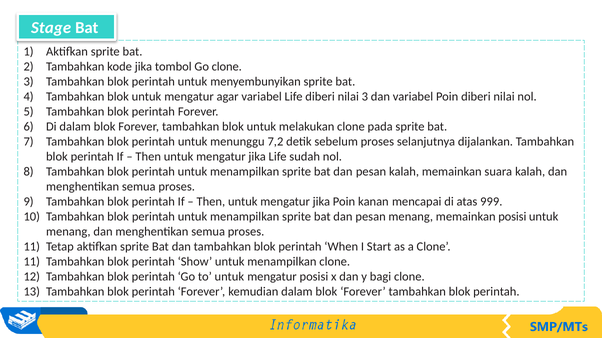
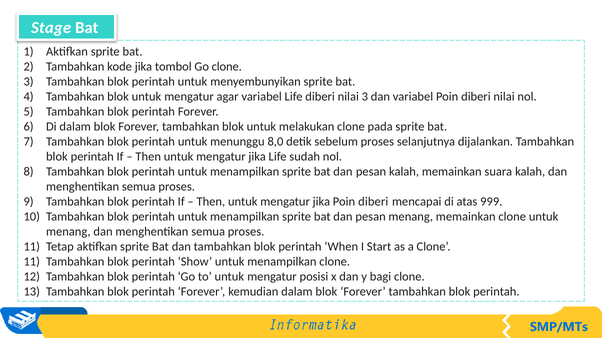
7,2: 7,2 -> 8,0
jika Poin kanan: kanan -> diberi
memainkan posisi: posisi -> clone
